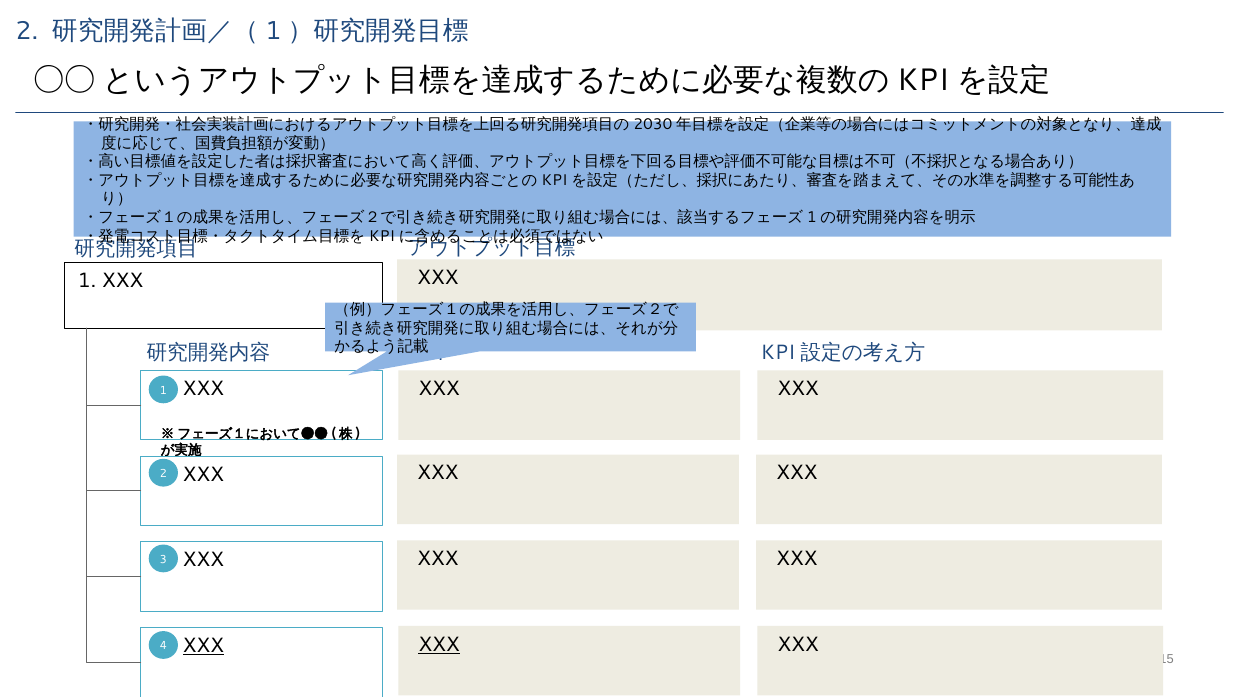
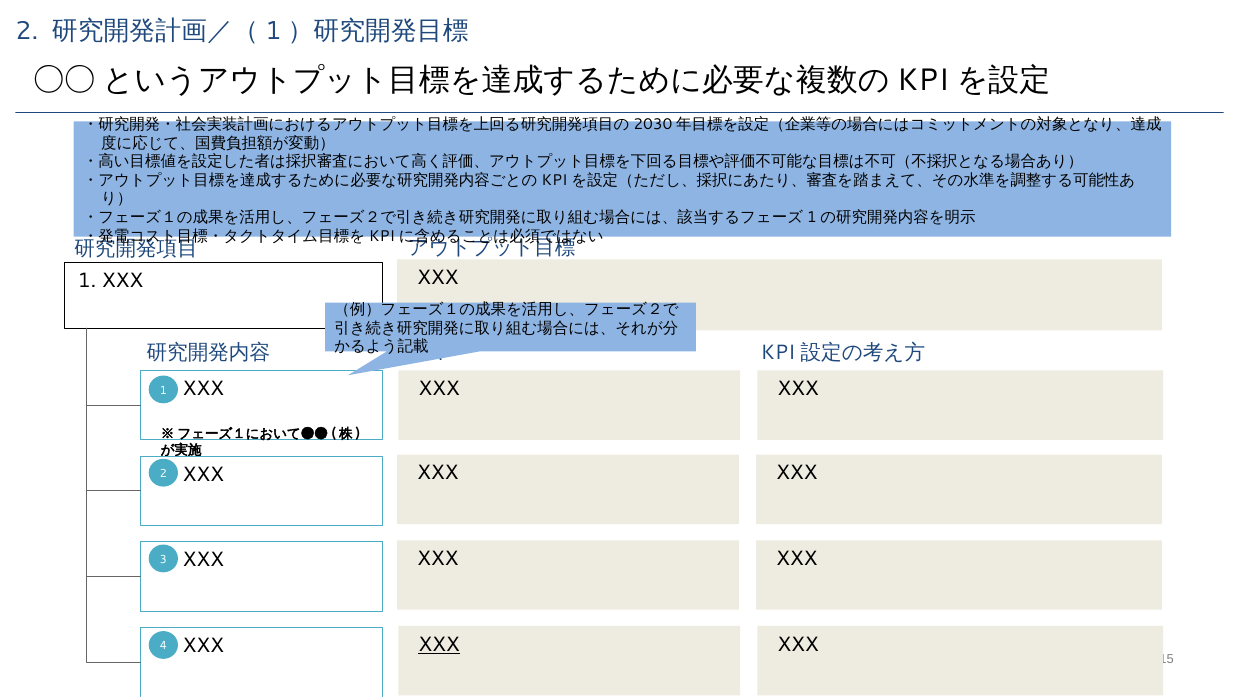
XXX at (203, 646) underline: present -> none
